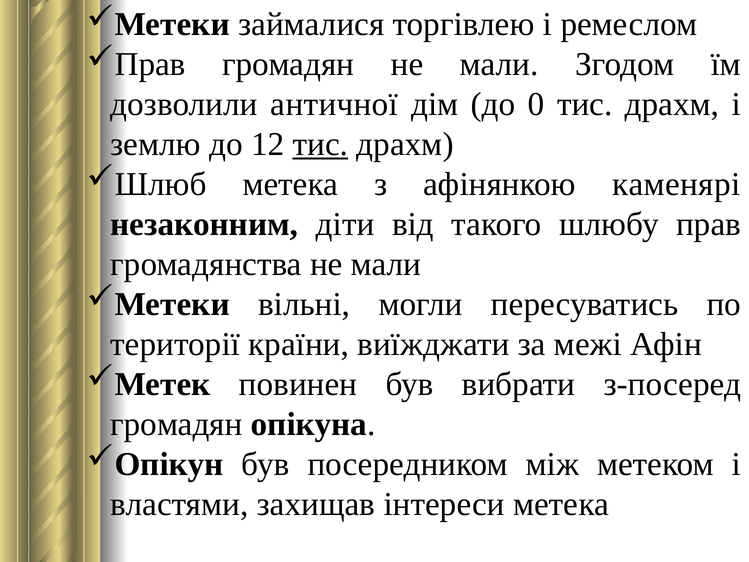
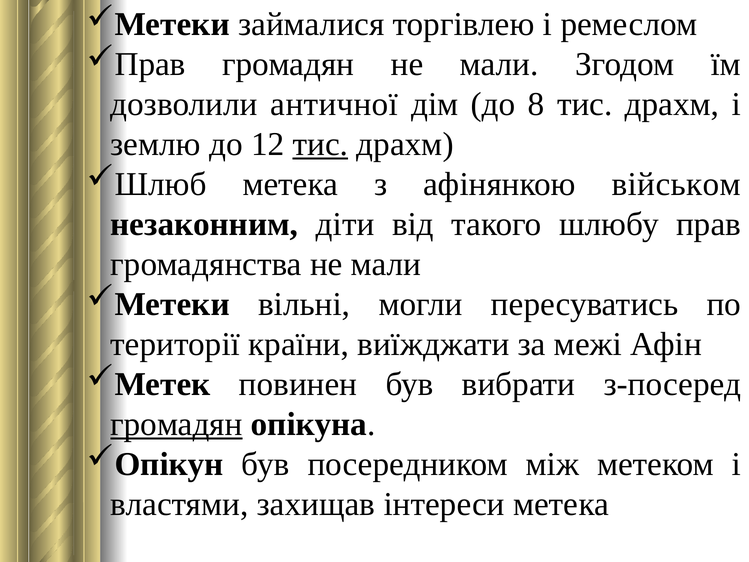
0: 0 -> 8
каменярі: каменярі -> військом
громадян at (176, 424) underline: none -> present
